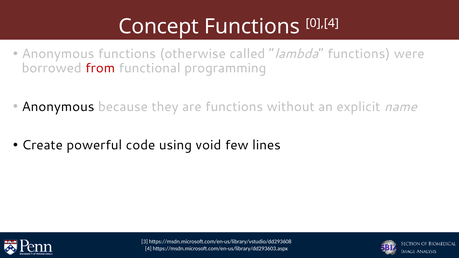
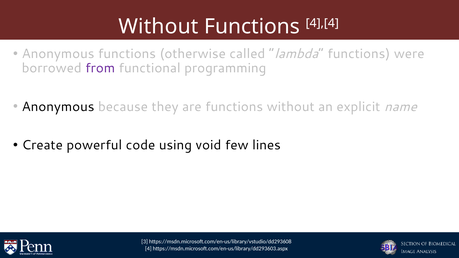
Concept at (159, 26): Concept -> Without
0],[4: 0],[4 -> 4],[4
from colour: red -> purple
